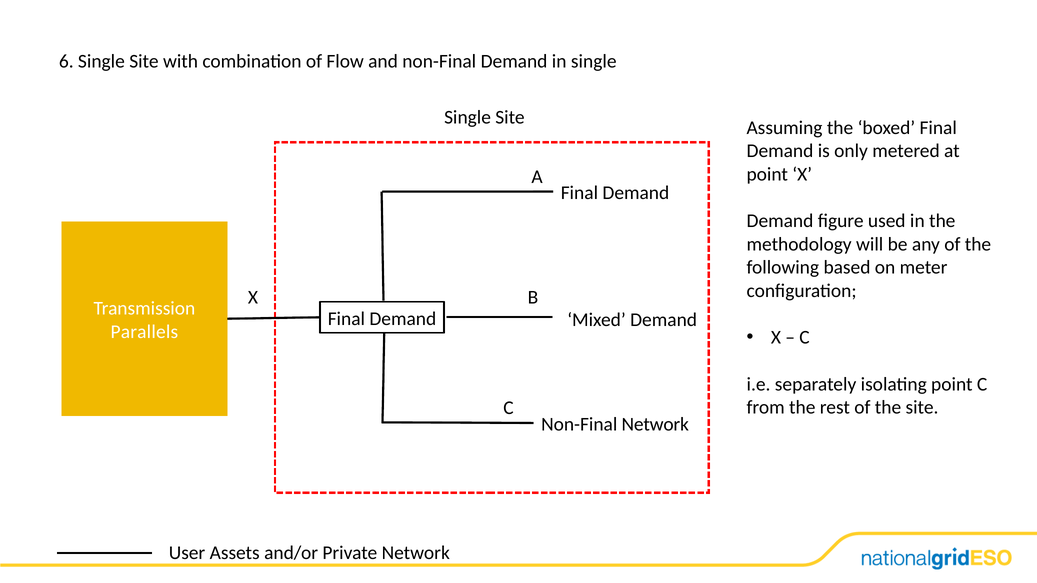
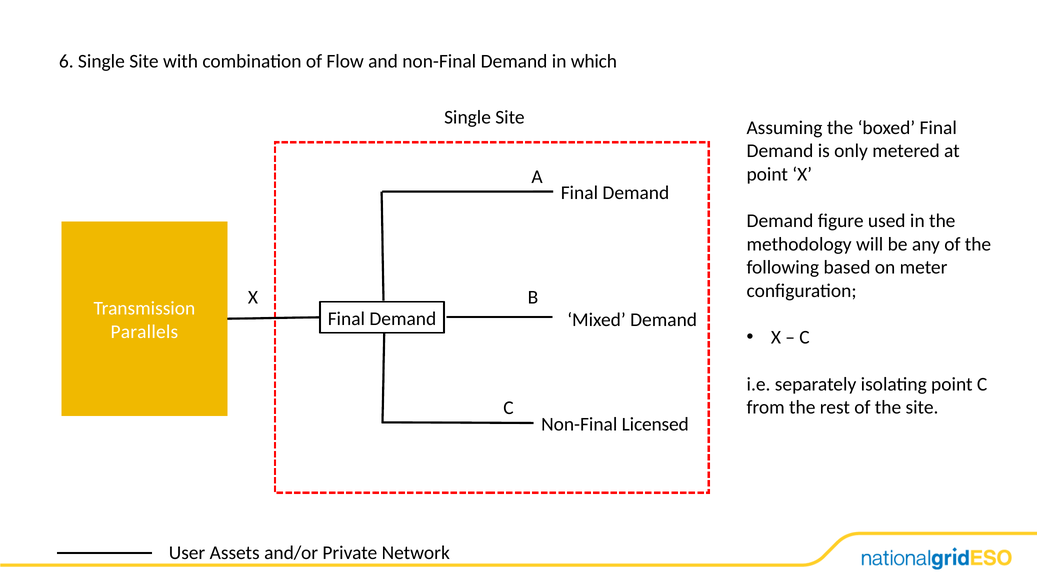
in single: single -> which
Non-Final Network: Network -> Licensed
